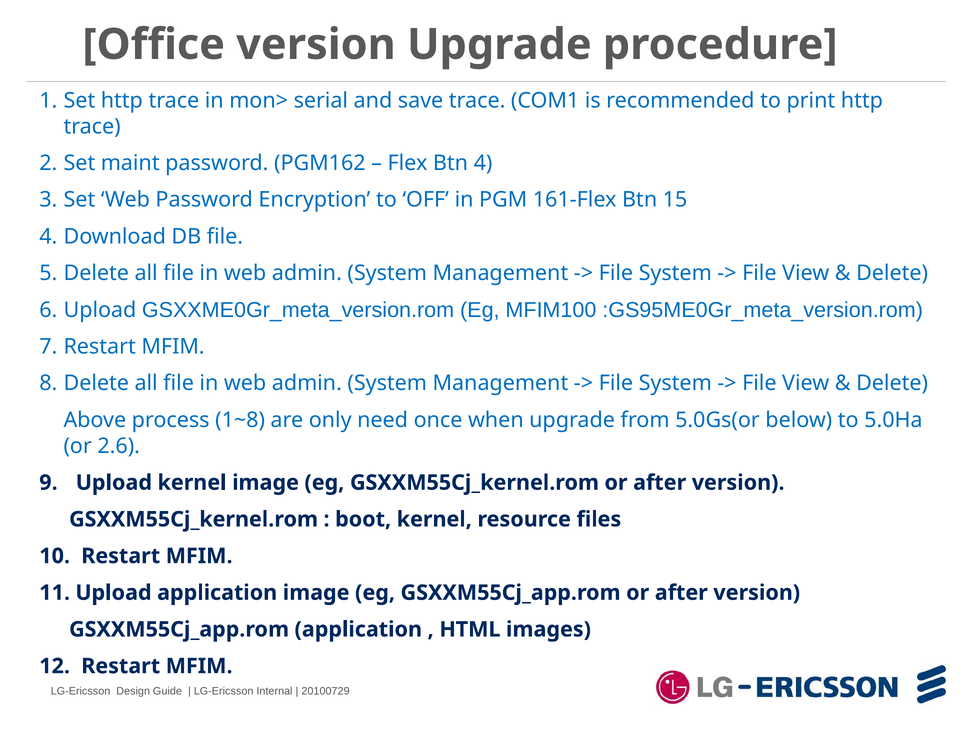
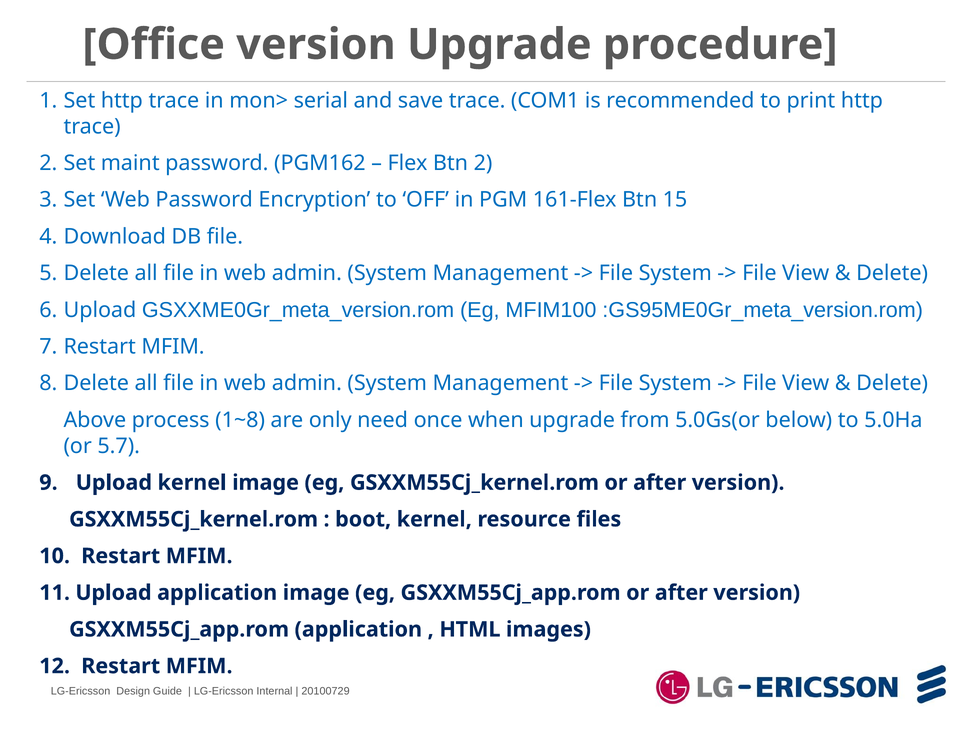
Btn 4: 4 -> 2
2.6: 2.6 -> 5.7
